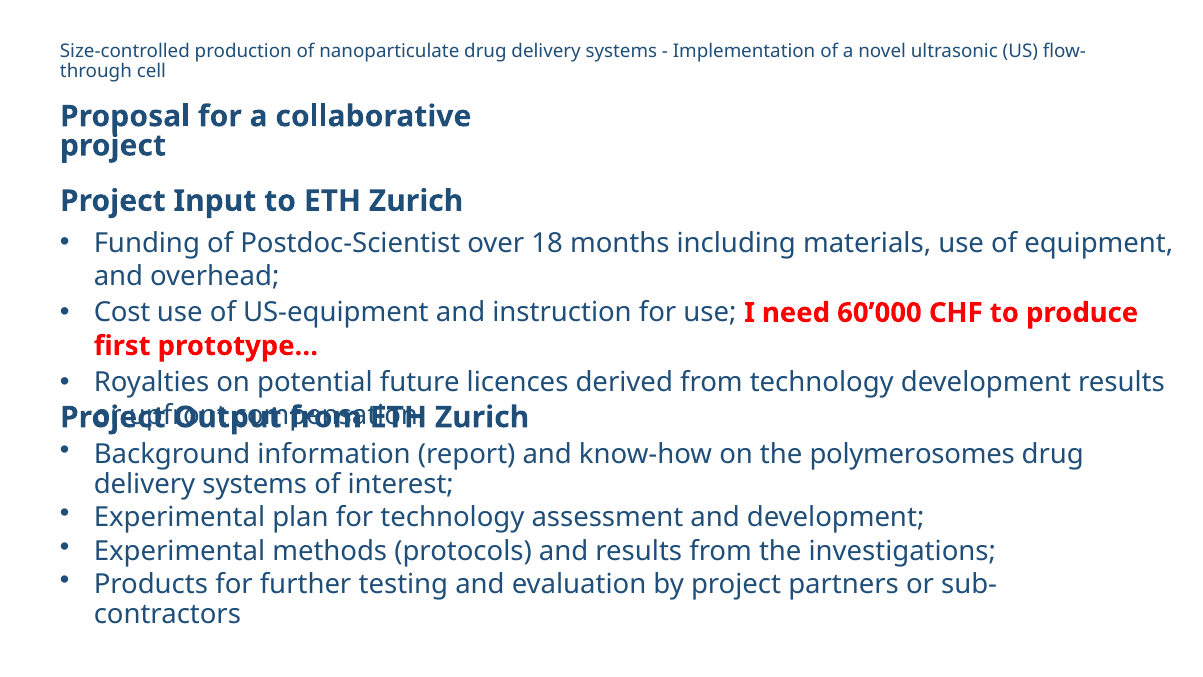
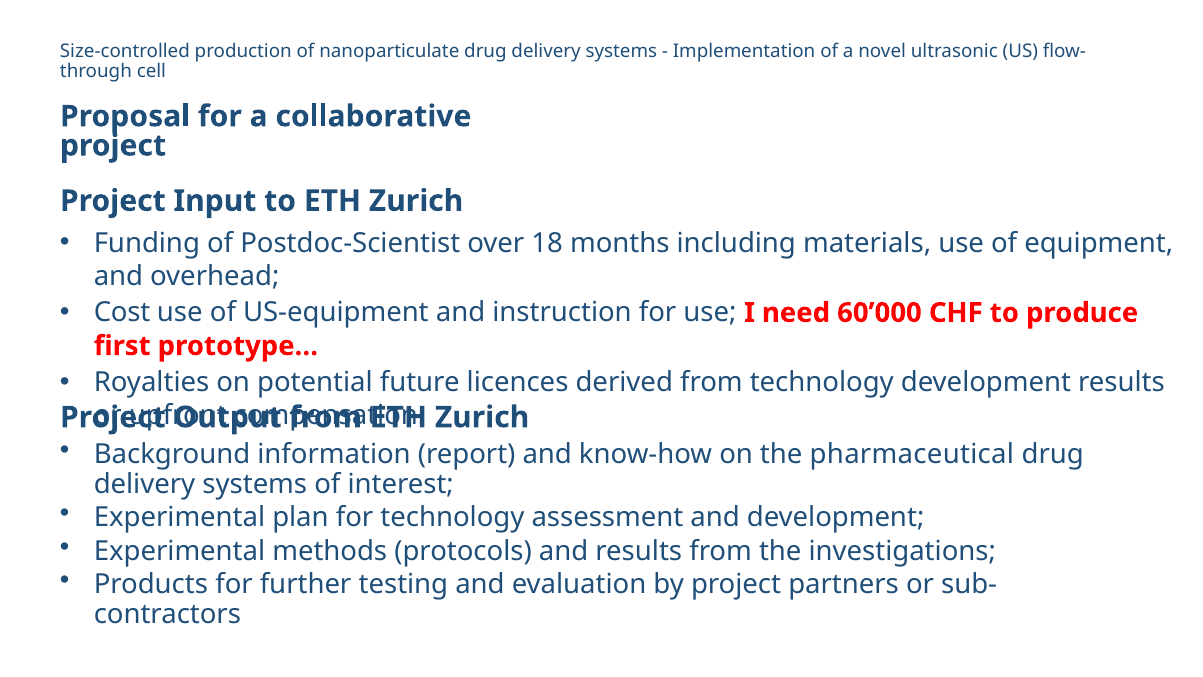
polymerosomes: polymerosomes -> pharmaceutical
